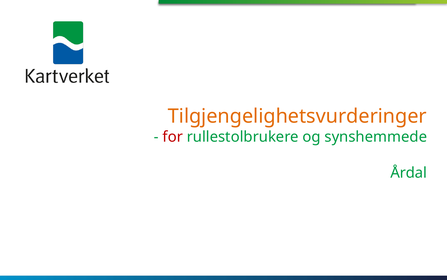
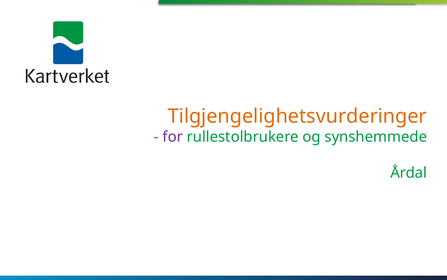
for colour: red -> purple
